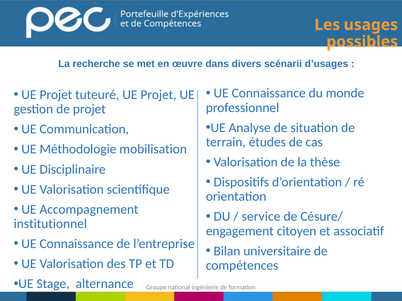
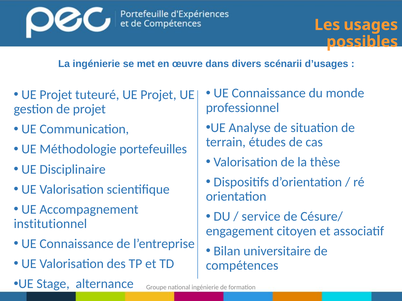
La recherche: recherche -> ingénierie
mobilisation: mobilisation -> portefeuilles
